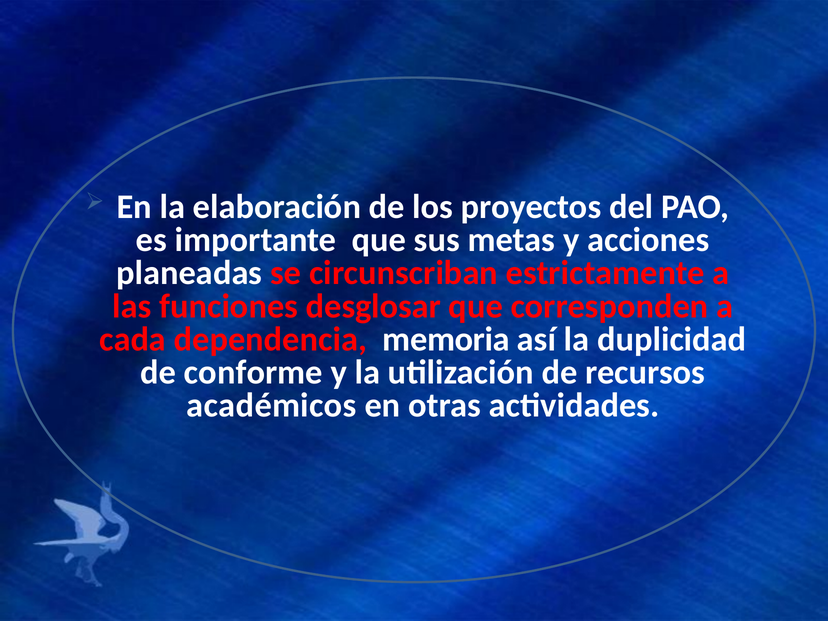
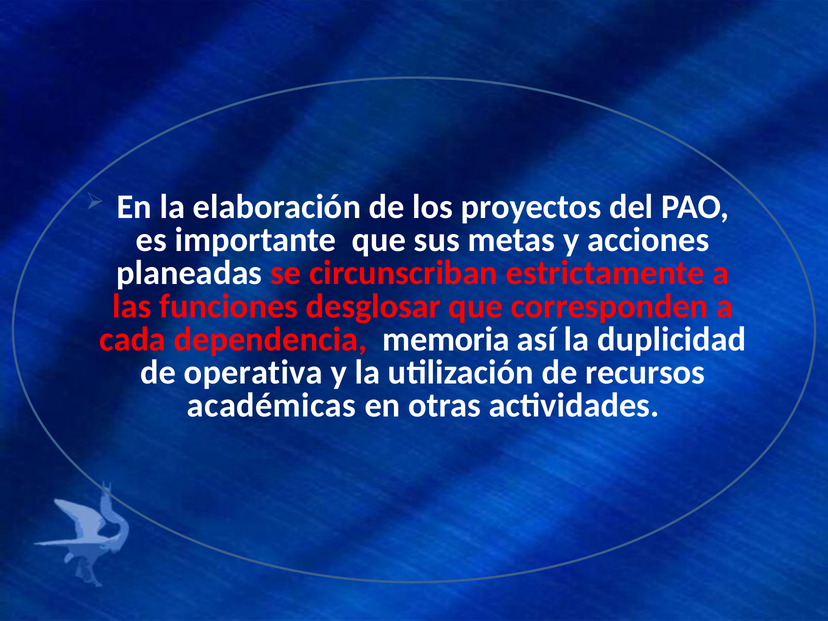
conforme: conforme -> operativa
académicos: académicos -> académicas
